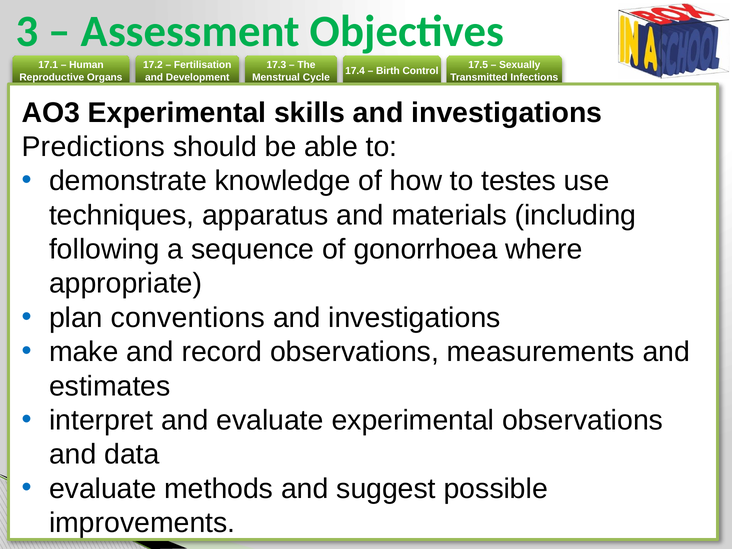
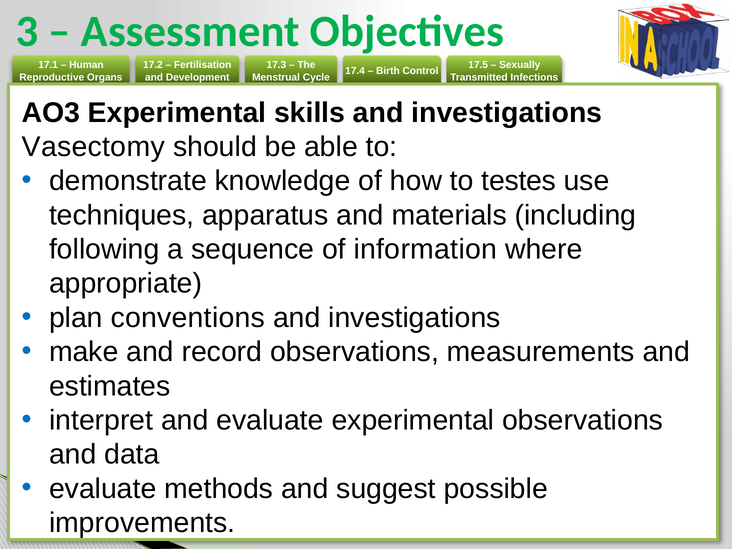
Predictions: Predictions -> Vasectomy
gonorrhoea: gonorrhoea -> information
